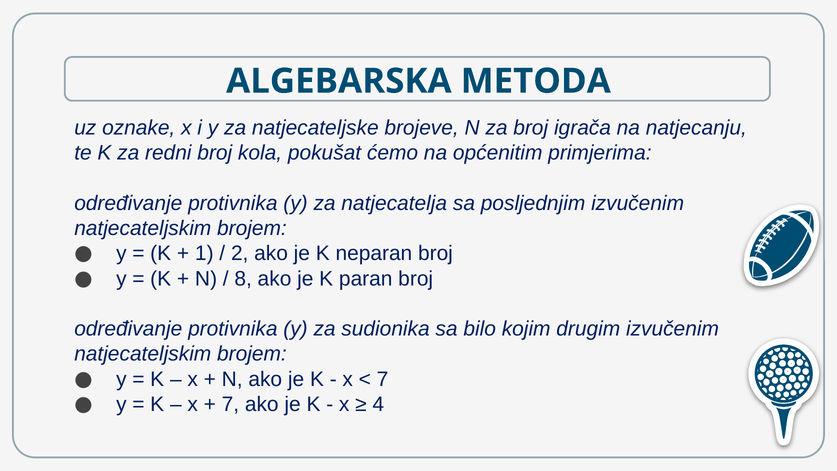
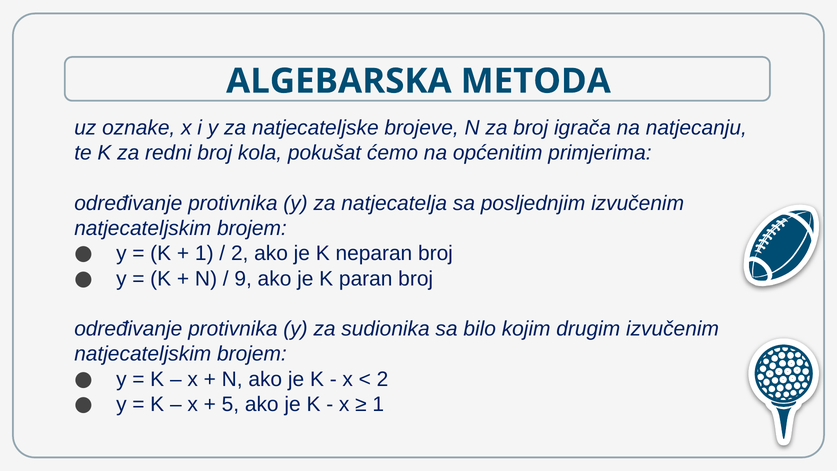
8: 8 -> 9
7 at (383, 379): 7 -> 2
7 at (230, 404): 7 -> 5
4 at (378, 404): 4 -> 1
